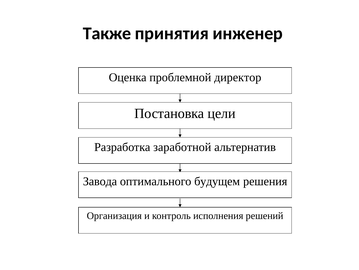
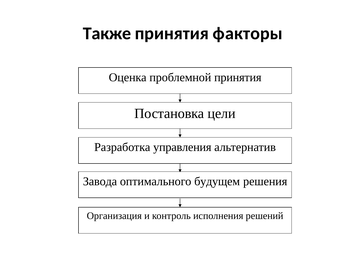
инженер: инженер -> факторы
проблемной директор: директор -> принятия
заработной: заработной -> управления
